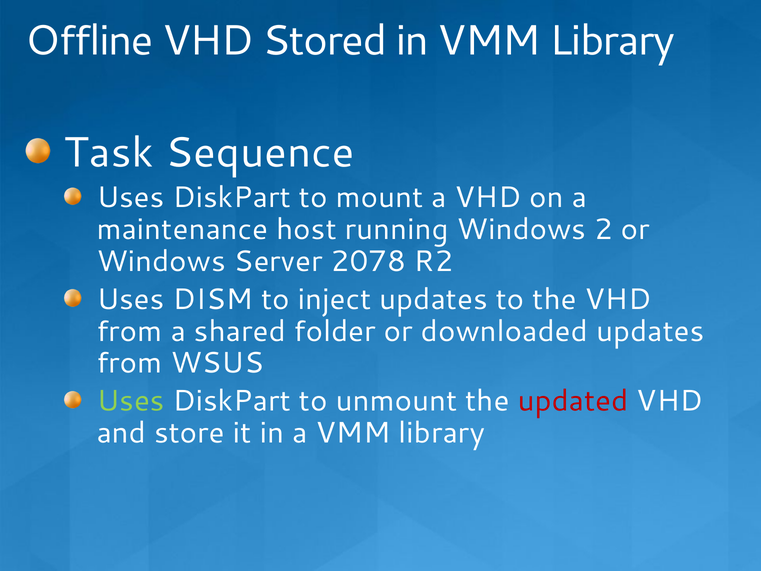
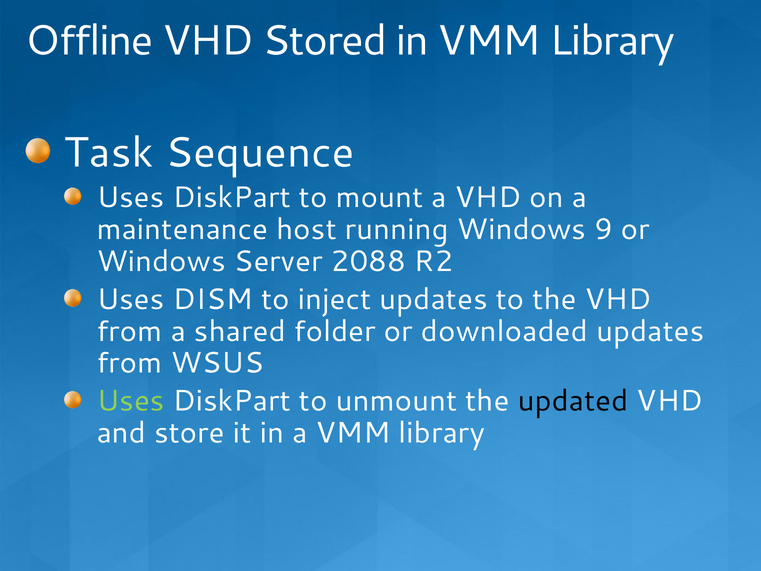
2: 2 -> 9
2078: 2078 -> 2088
updated colour: red -> black
